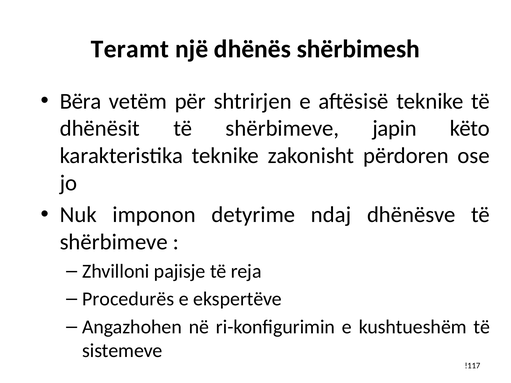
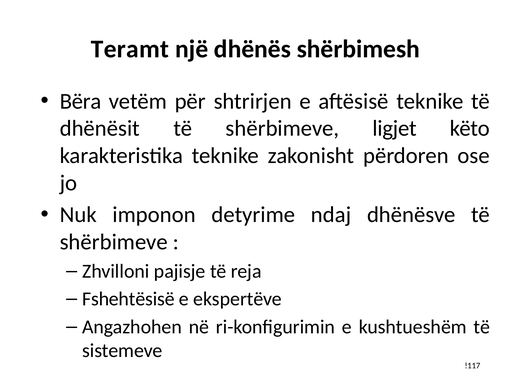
japin: japin -> ligjet
Procedurës: Procedurës -> Fshehtësisë
